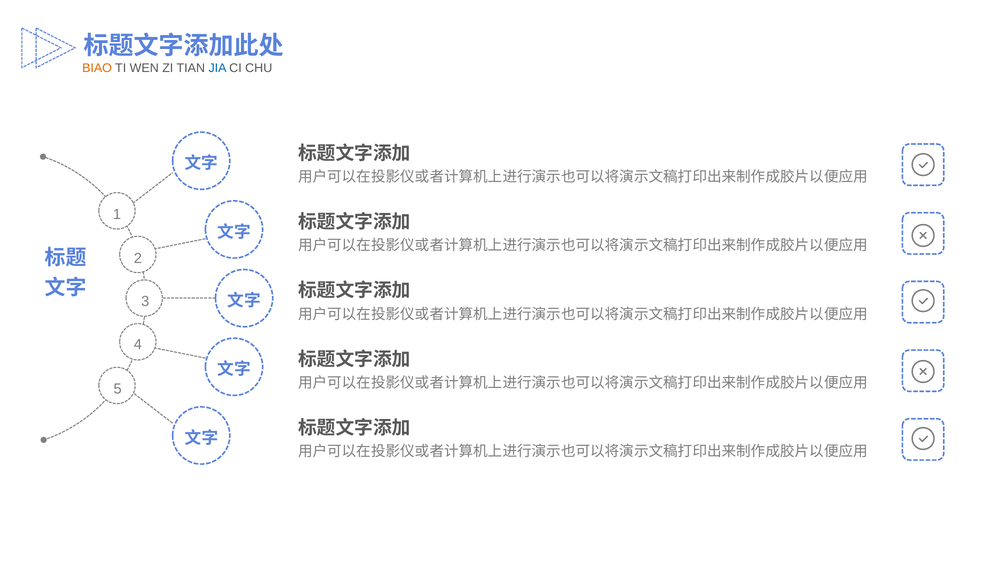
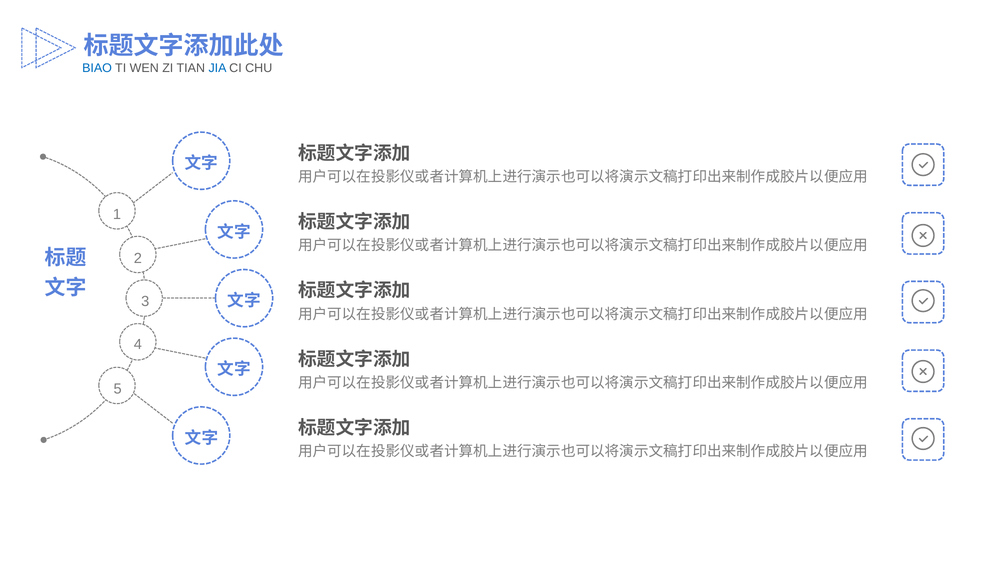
BIAO colour: orange -> blue
